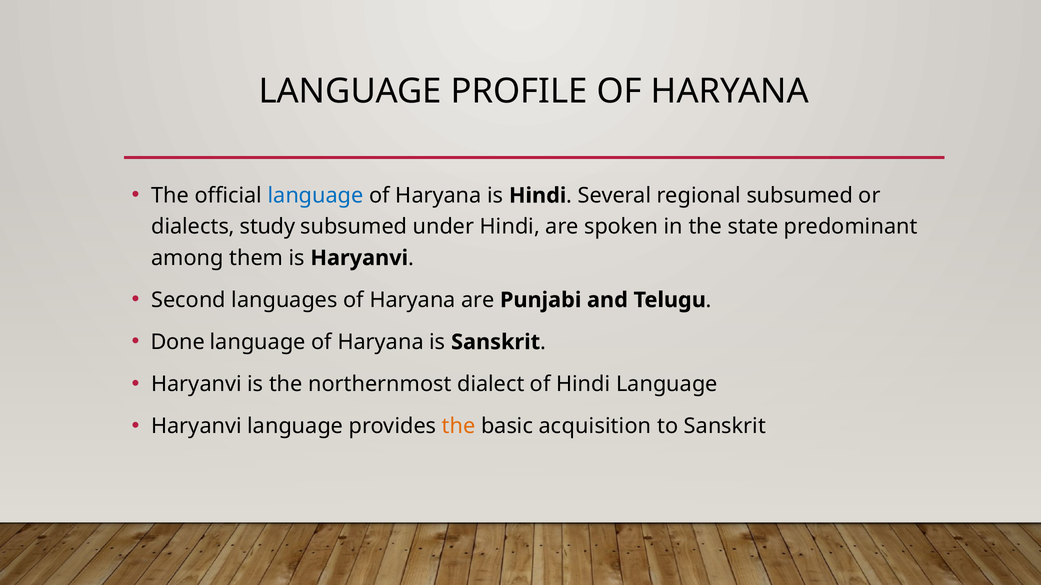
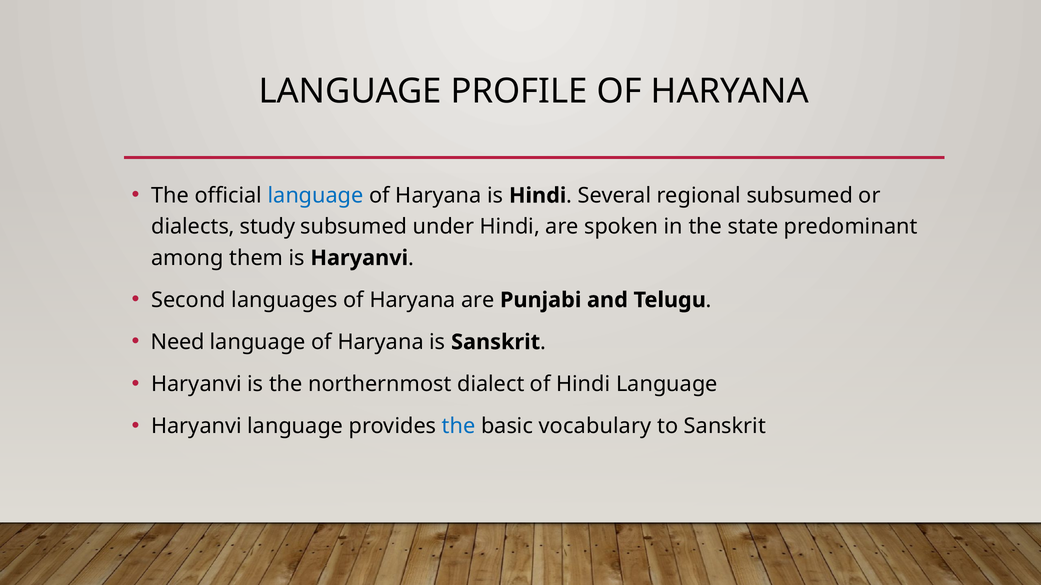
Done: Done -> Need
the at (459, 427) colour: orange -> blue
acquisition: acquisition -> vocabulary
